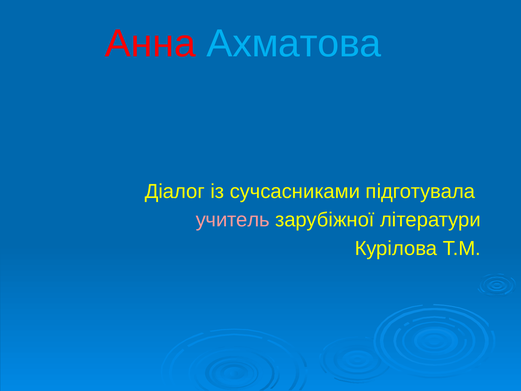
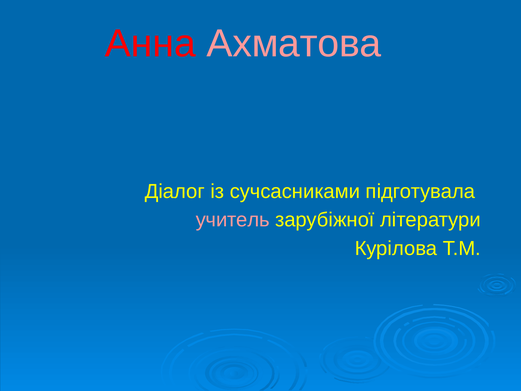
Ахматова colour: light blue -> pink
